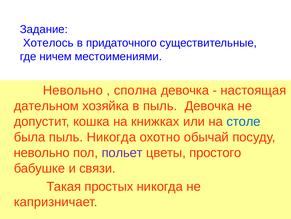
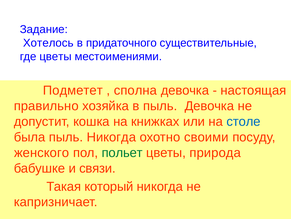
где ничем: ничем -> цветы
Невольно at (73, 90): Невольно -> Подметет
дательном: дательном -> правильно
обычай: обычай -> своими
невольно at (42, 152): невольно -> женского
польет colour: purple -> green
простого: простого -> природа
простых: простых -> который
